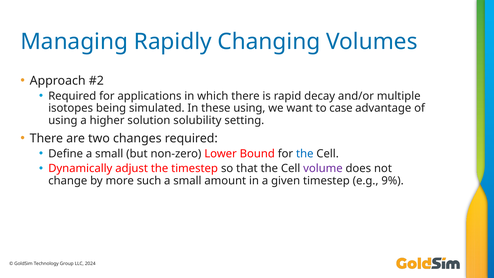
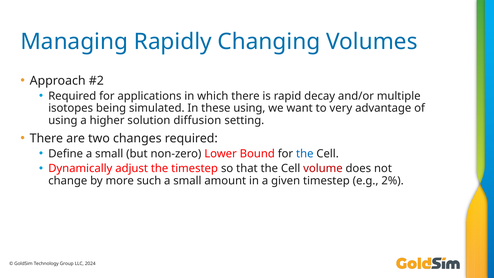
case: case -> very
solubility: solubility -> diffusion
volume colour: purple -> red
9%: 9% -> 2%
